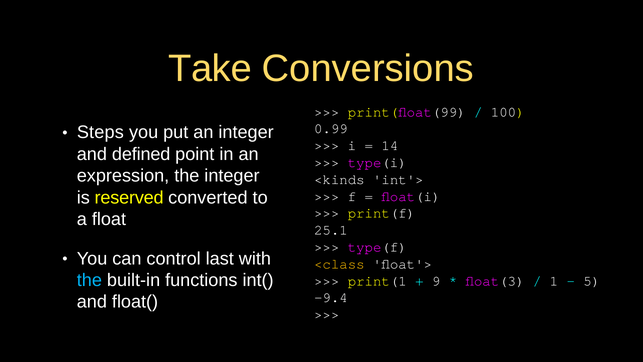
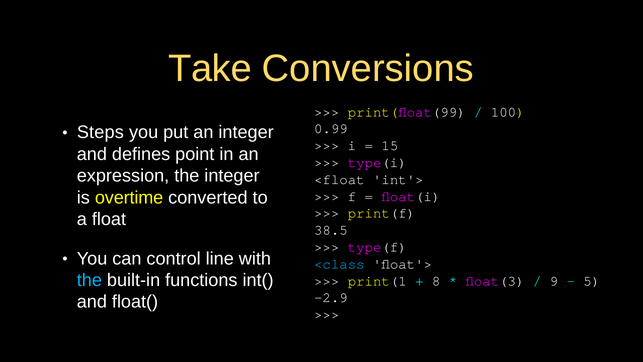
14: 14 -> 15
defined: defined -> defines
<kinds: <kinds -> <float
reserved: reserved -> overtime
25.1: 25.1 -> 38.5
last: last -> line
<class colour: yellow -> light blue
9: 9 -> 8
1: 1 -> 9
-9.4: -9.4 -> -2.9
